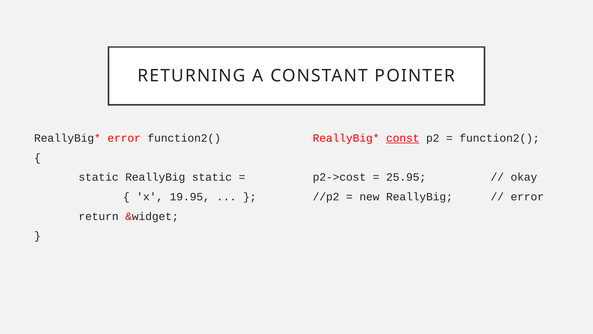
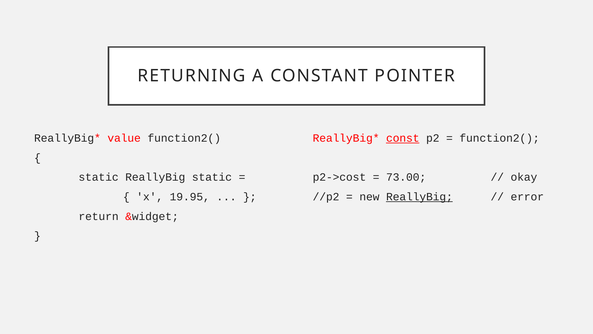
error at (124, 138): error -> value
25.95: 25.95 -> 73.00
ReallyBig at (419, 197) underline: none -> present
